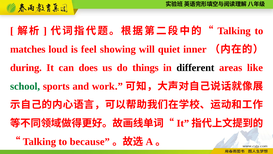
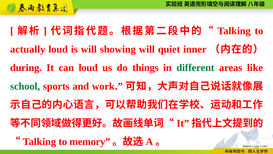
matches: matches -> actually
is feel: feel -> will
can does: does -> loud
different colour: black -> green
because: because -> memory
